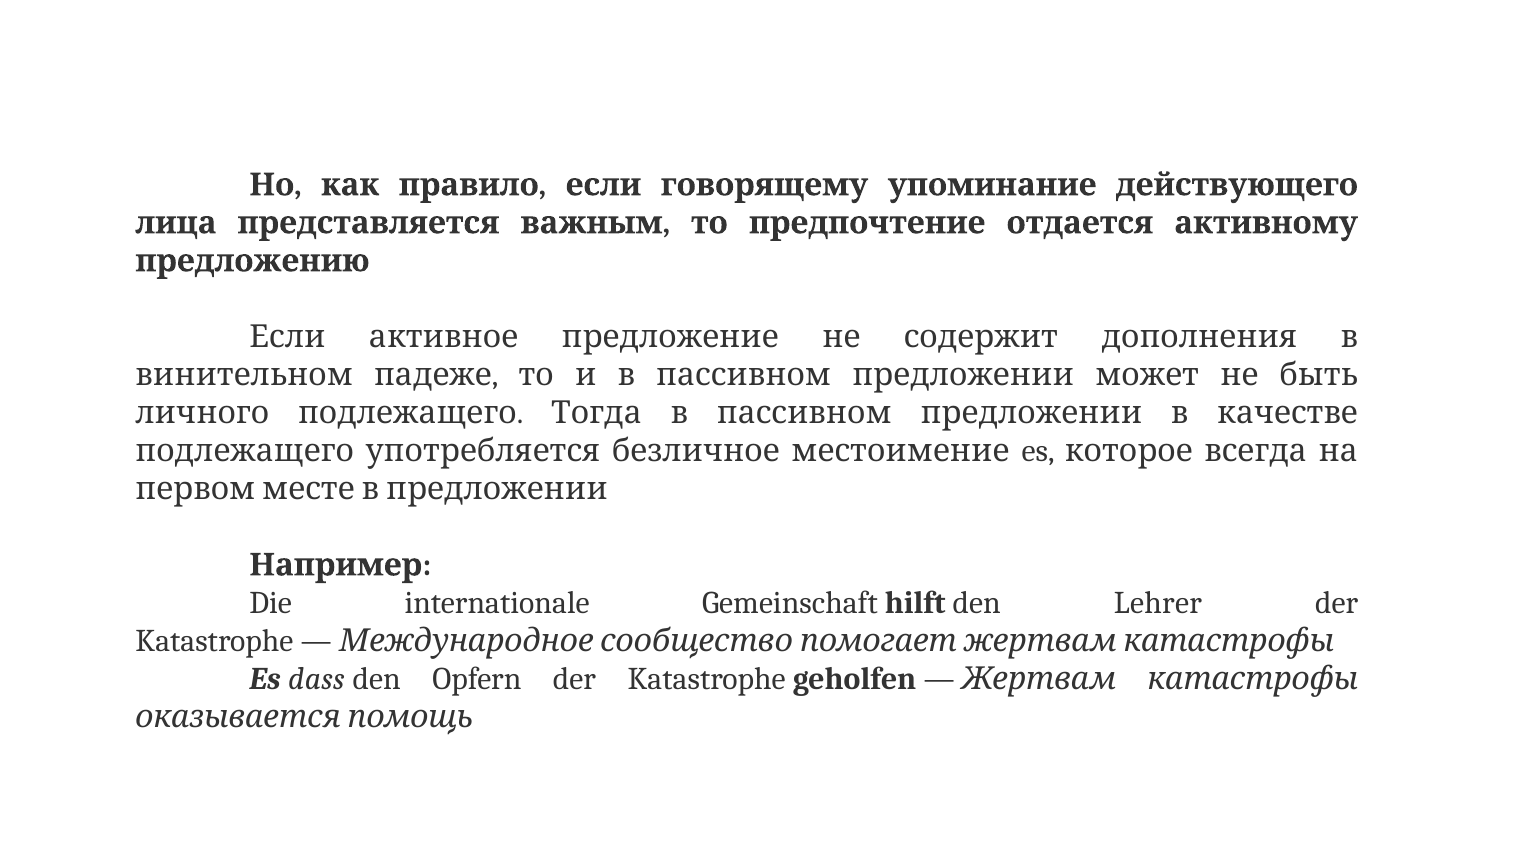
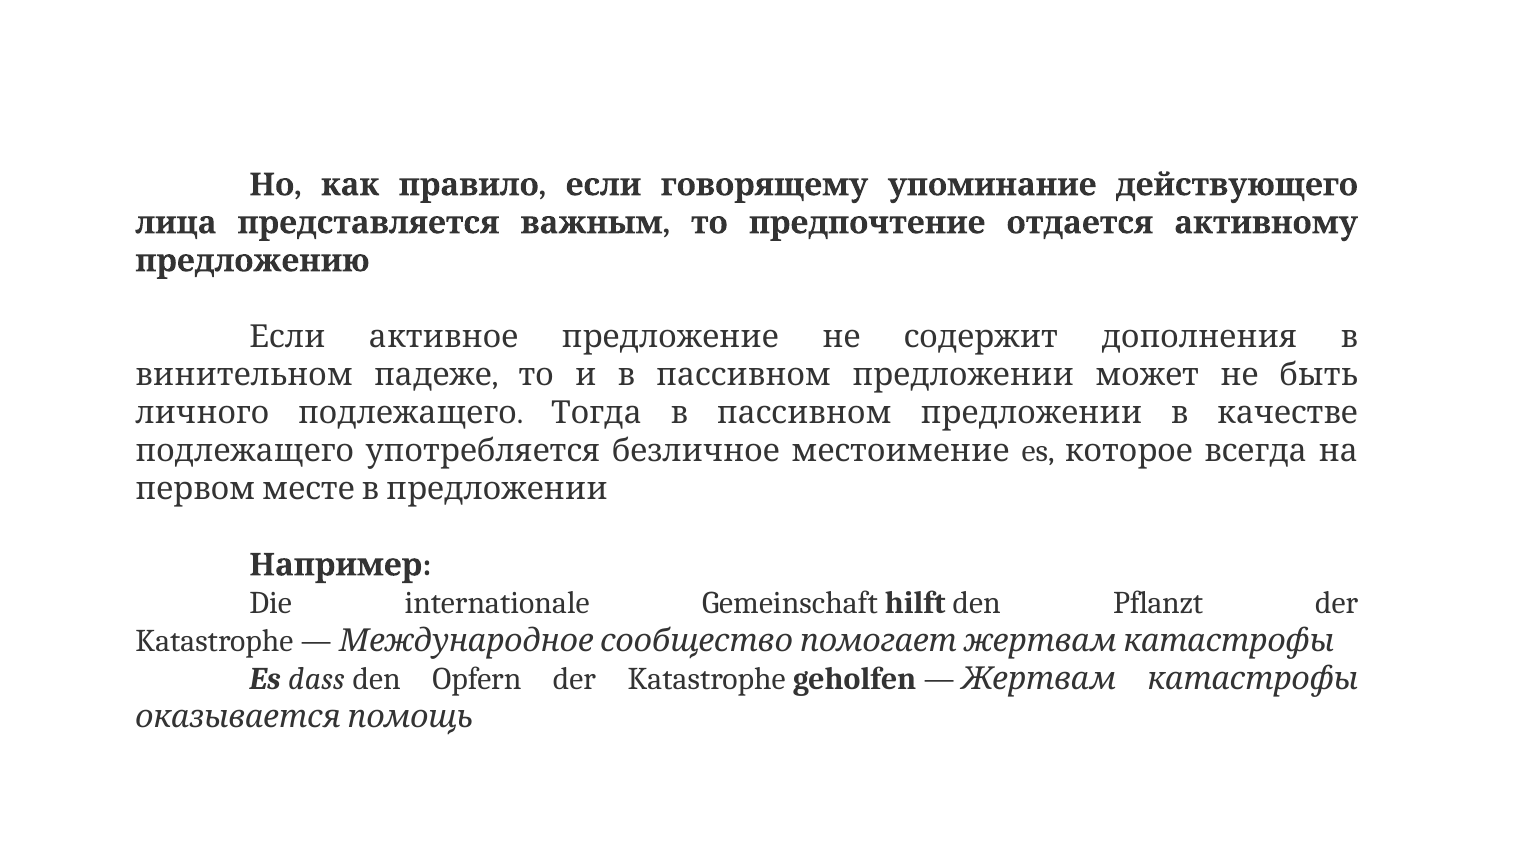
Lehrer: Lehrer -> Pflanzt
